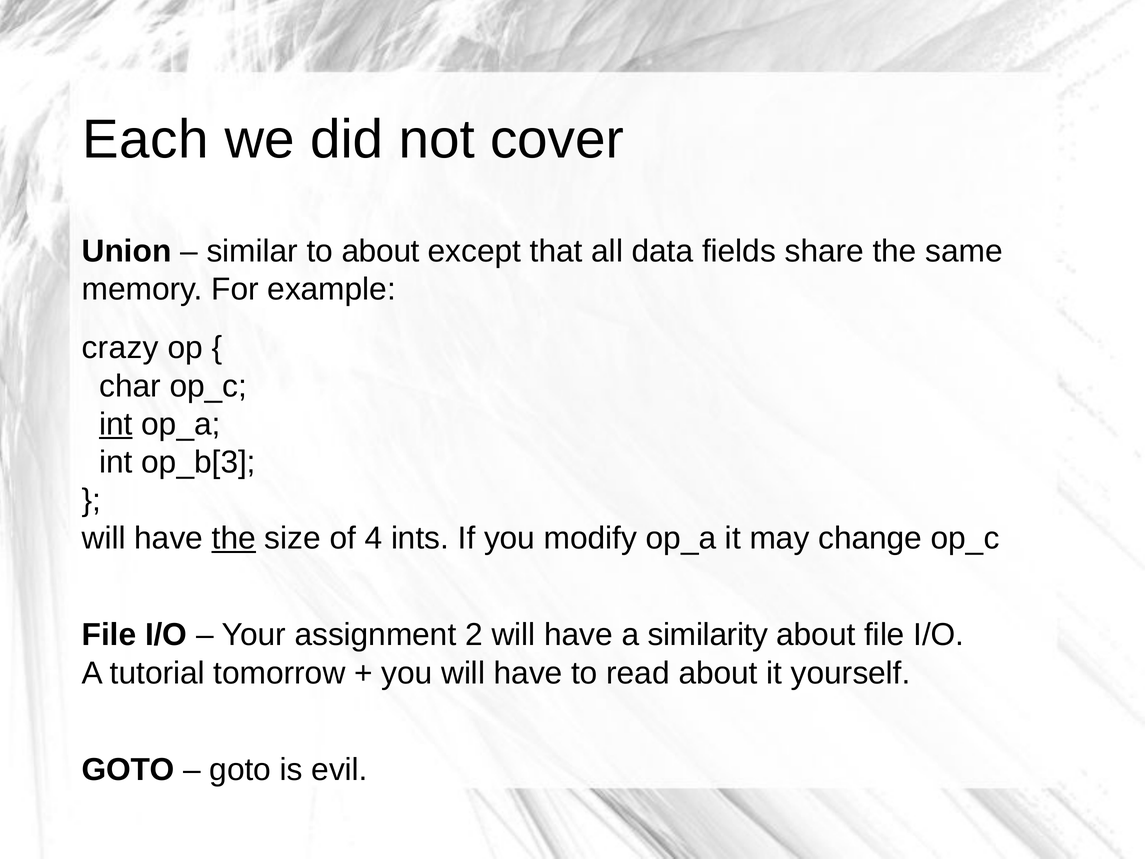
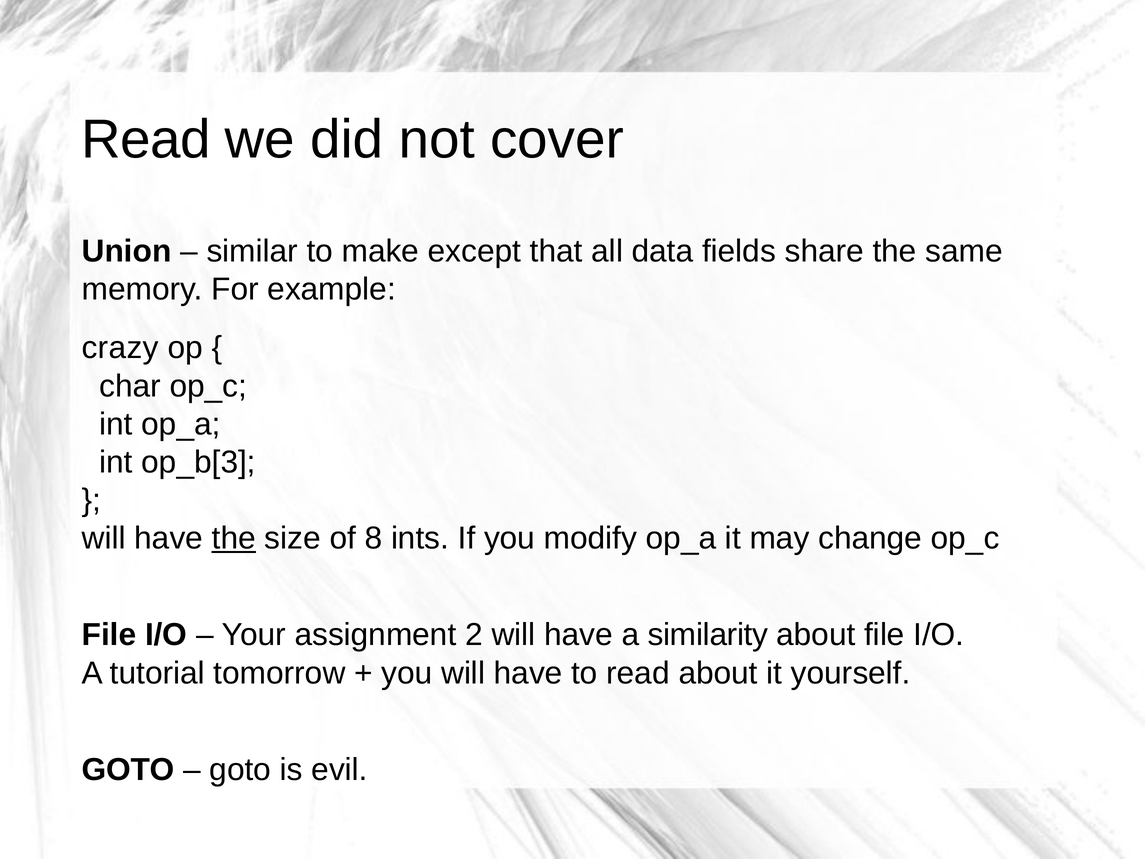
Each at (145, 140): Each -> Read
to about: about -> make
int at (116, 424) underline: present -> none
4: 4 -> 8
